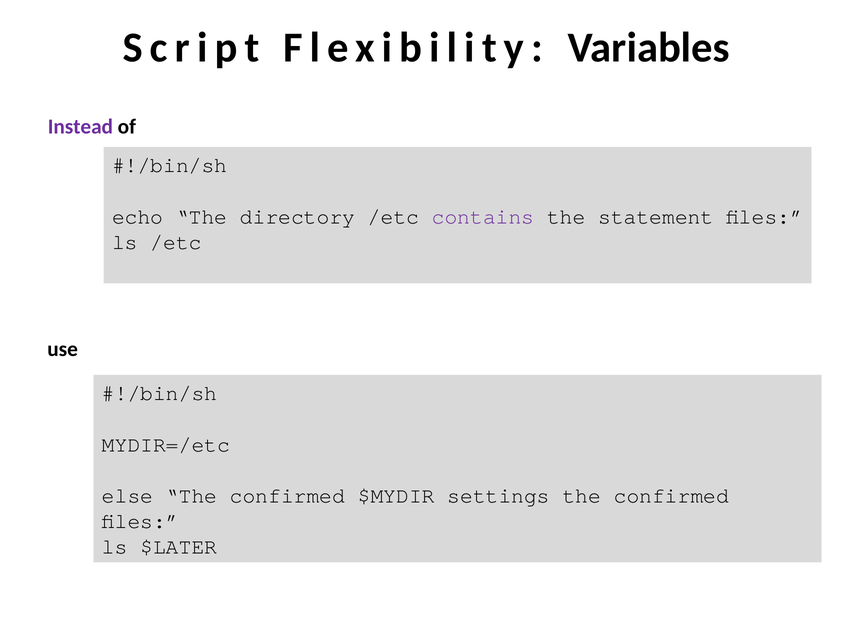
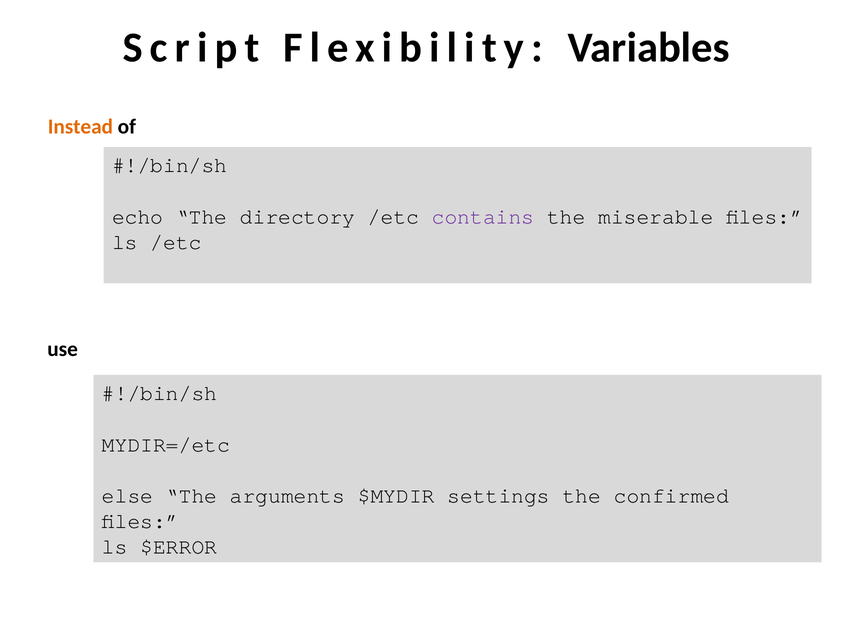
Instead colour: purple -> orange
statement: statement -> miserable
confirmed at (287, 495): confirmed -> arguments
$LATER: $LATER -> $ERROR
